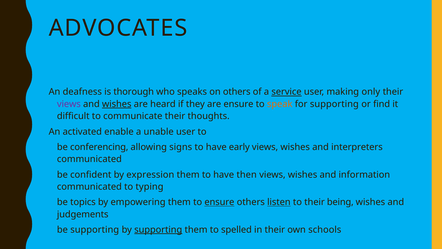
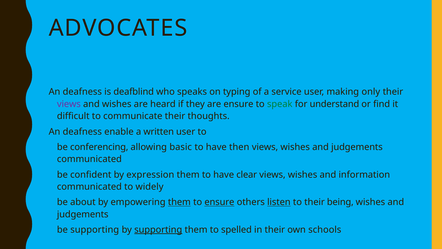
thorough: thorough -> deafblind
on others: others -> typing
service underline: present -> none
wishes at (117, 104) underline: present -> none
speak colour: orange -> green
for supporting: supporting -> understand
activated at (82, 131): activated -> deafness
unable: unable -> written
signs: signs -> basic
early: early -> then
views wishes and interpreters: interpreters -> judgements
then: then -> clear
typing: typing -> widely
topics: topics -> about
them at (179, 202) underline: none -> present
